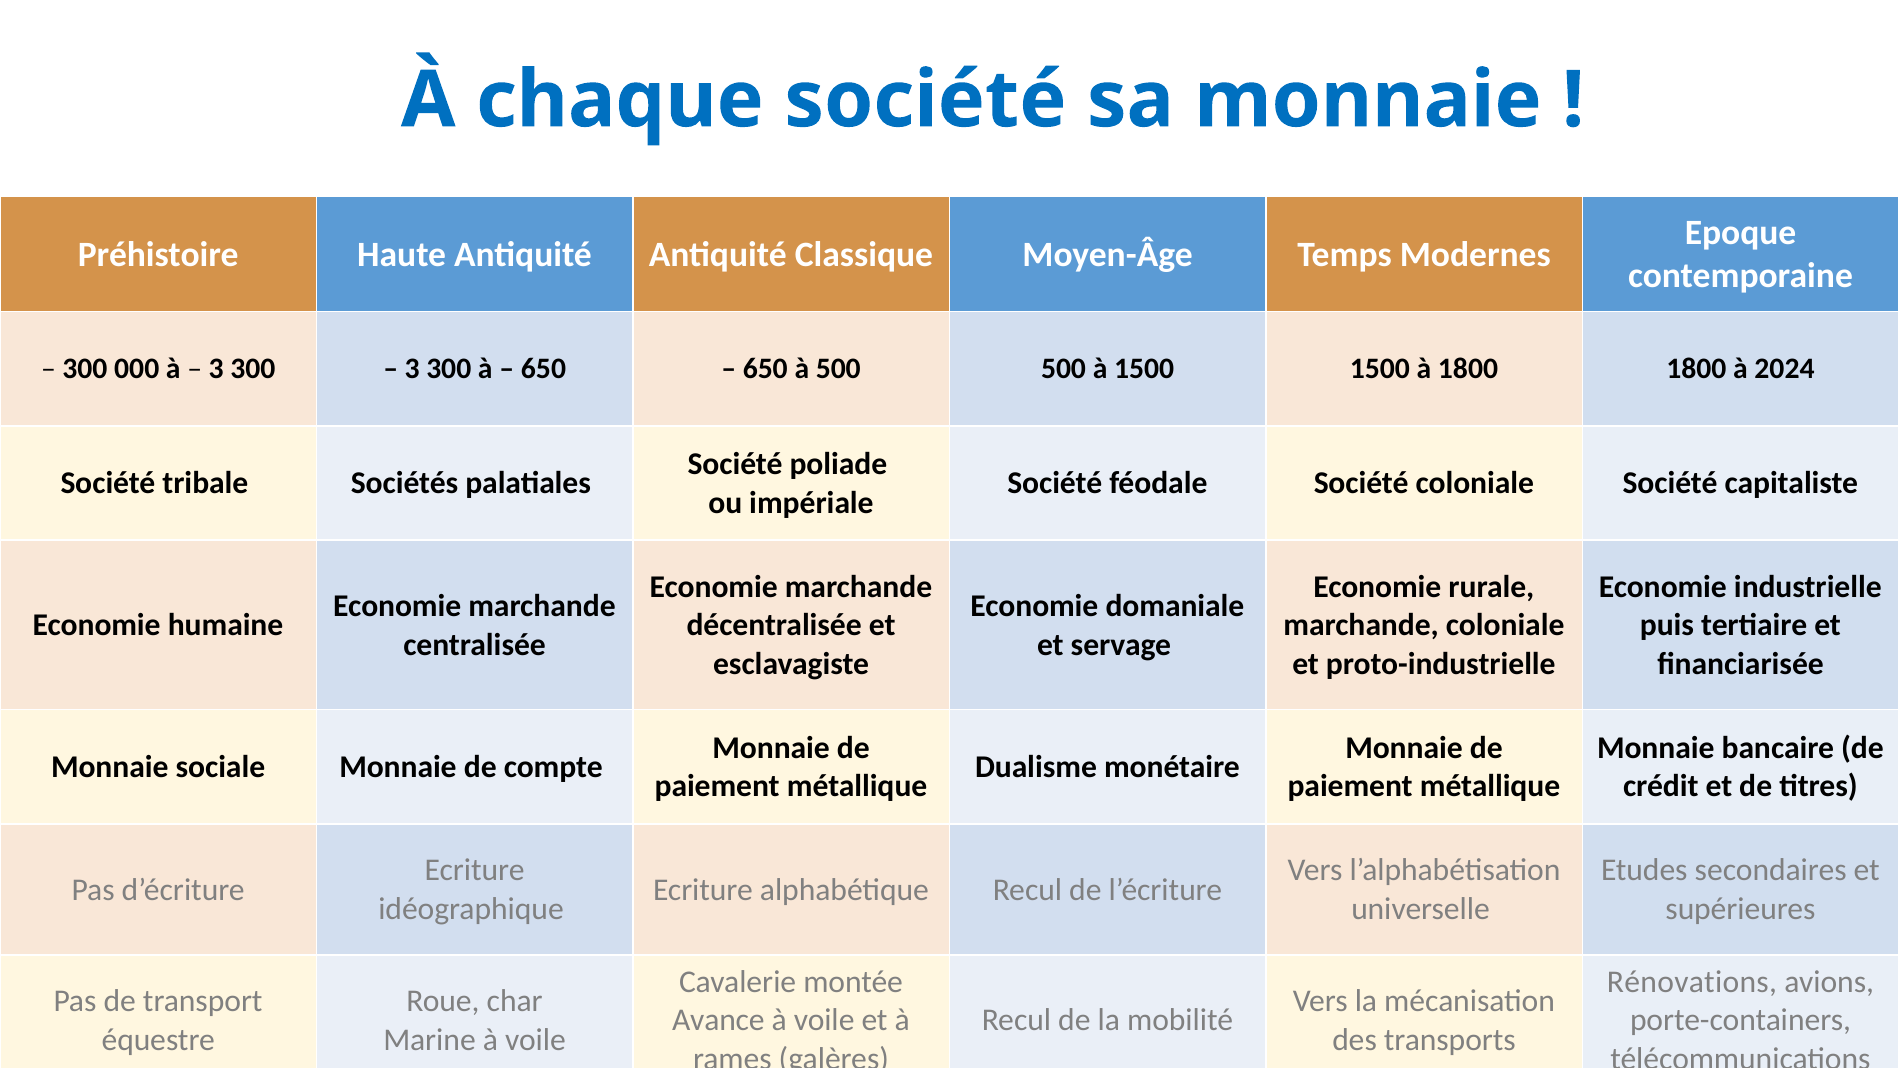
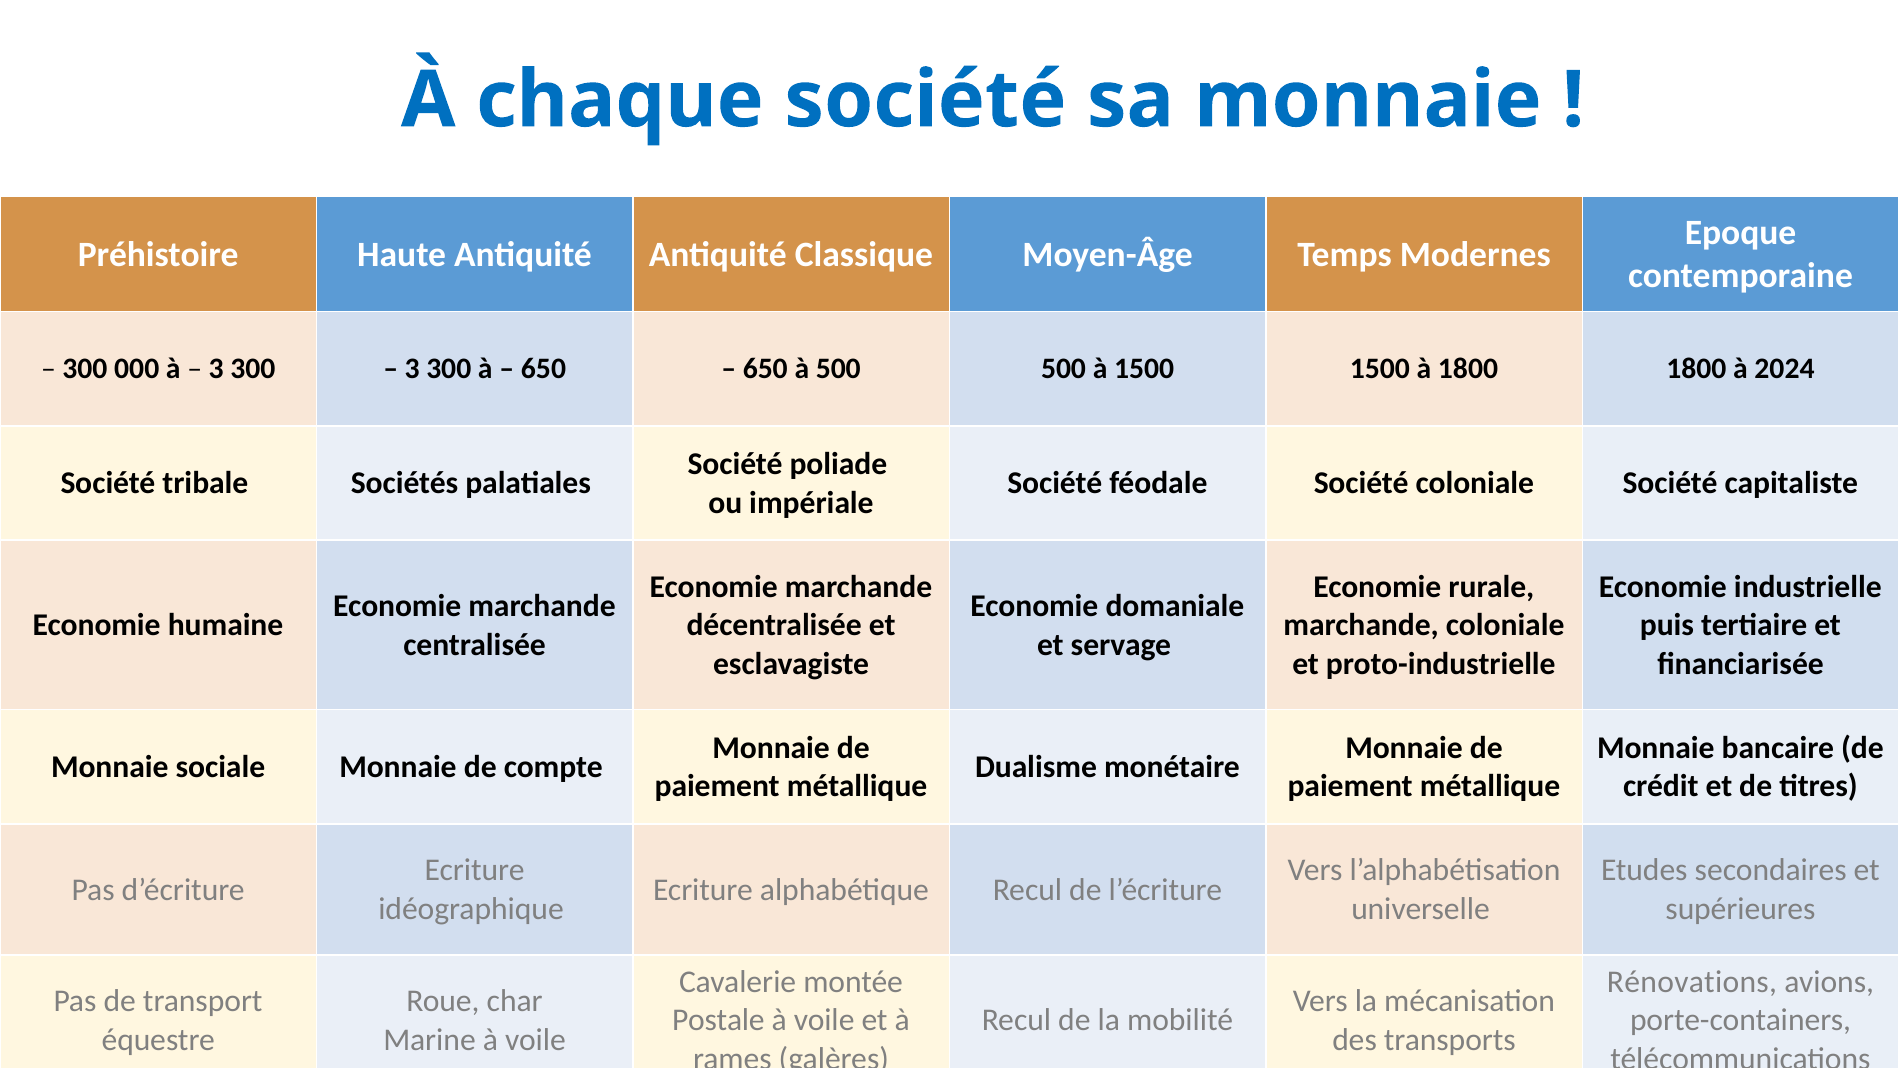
Avance: Avance -> Postale
